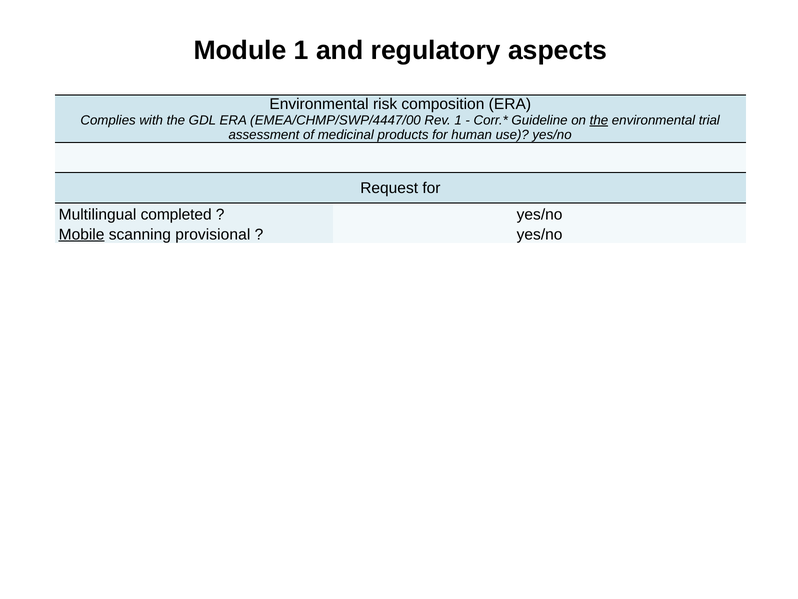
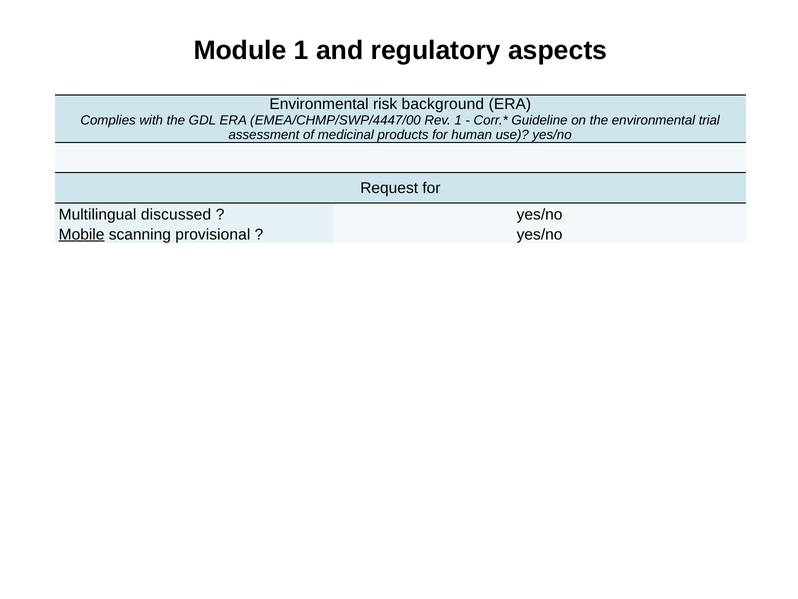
composition: composition -> background
the at (599, 120) underline: present -> none
completed: completed -> discussed
